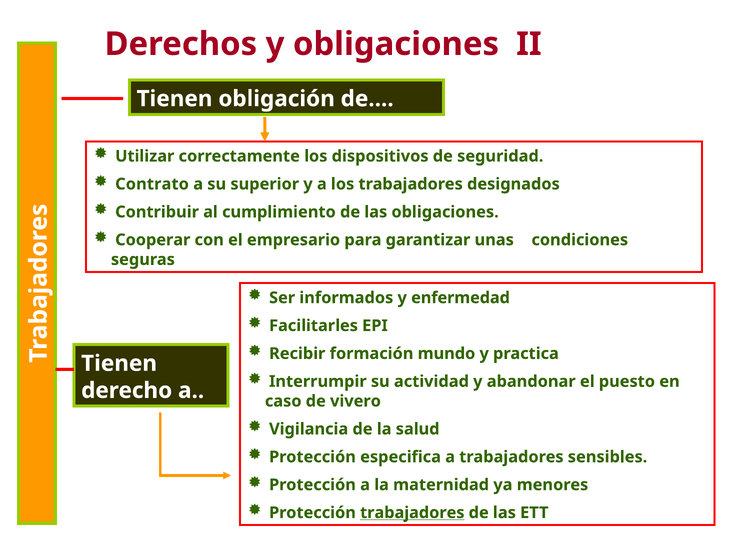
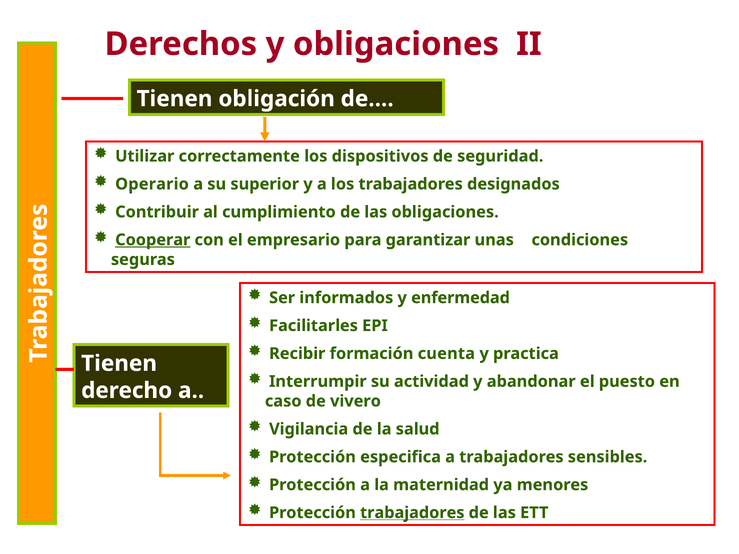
Contrato: Contrato -> Operario
Cooperar underline: none -> present
mundo: mundo -> cuenta
